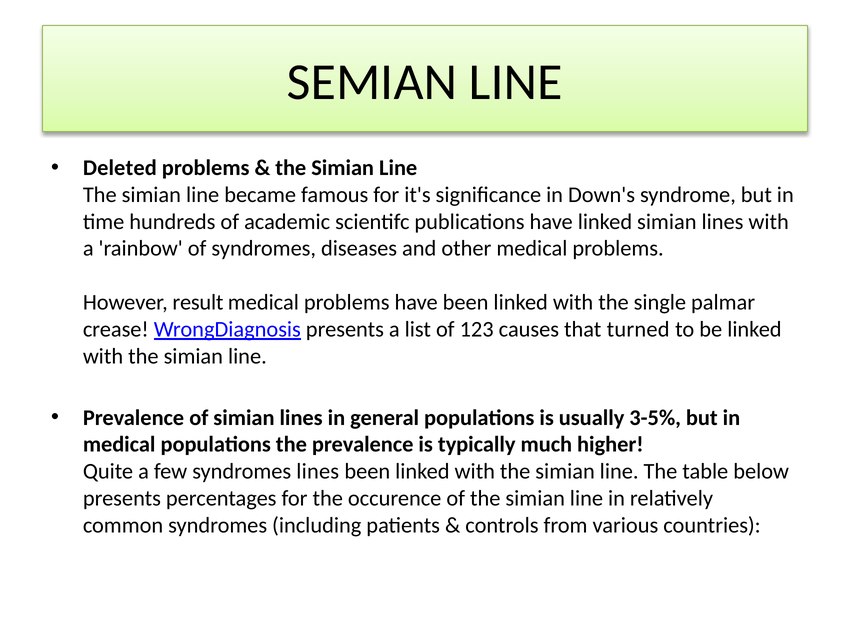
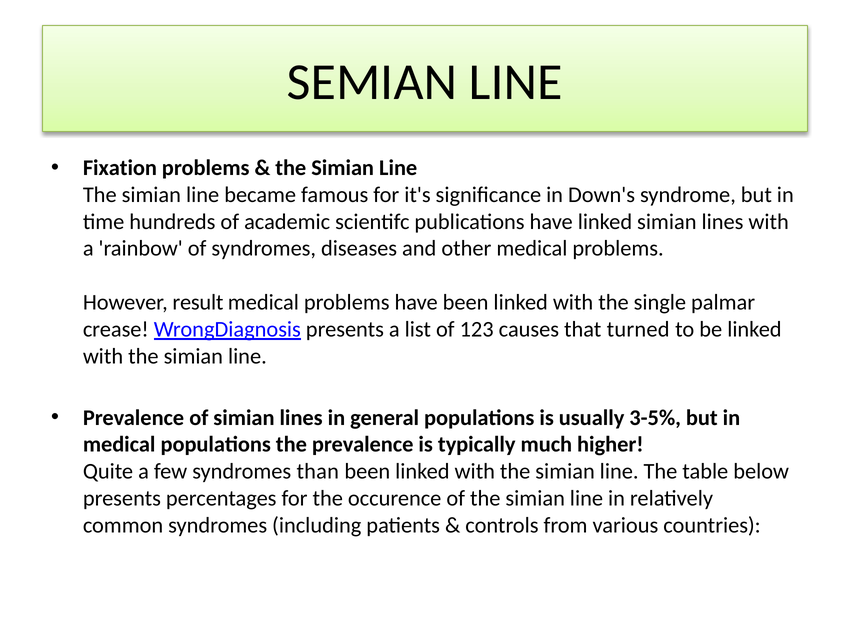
Deleted: Deleted -> Fixation
syndromes lines: lines -> than
